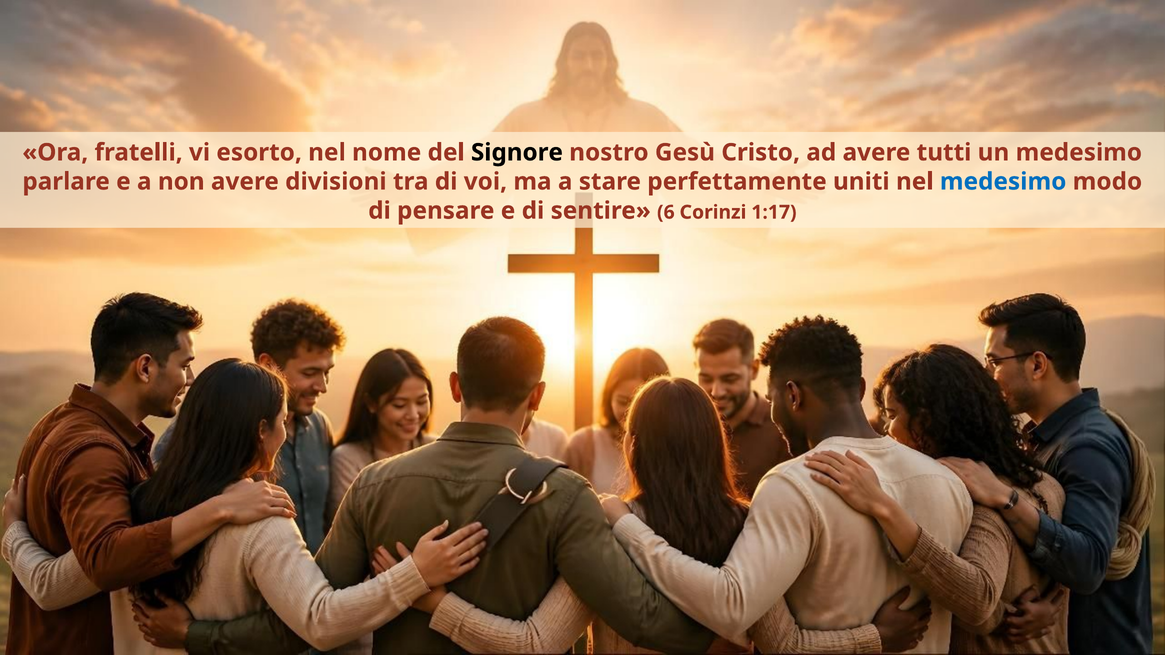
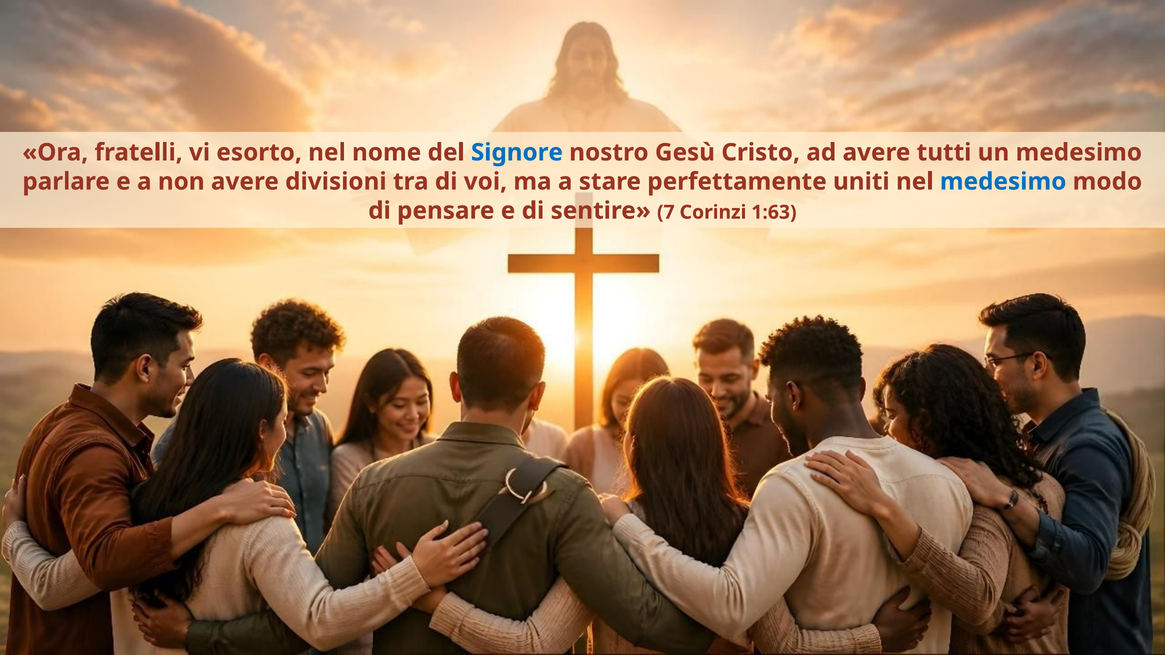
Signore colour: black -> blue
6: 6 -> 7
1:17: 1:17 -> 1:63
